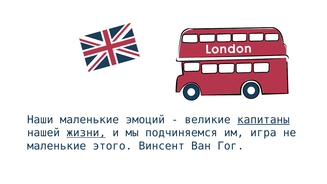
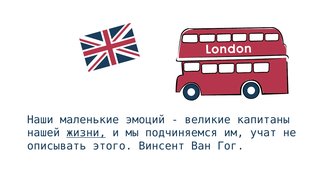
капитаны underline: present -> none
игра: игра -> учат
маленькие at (57, 146): маленькие -> описывать
